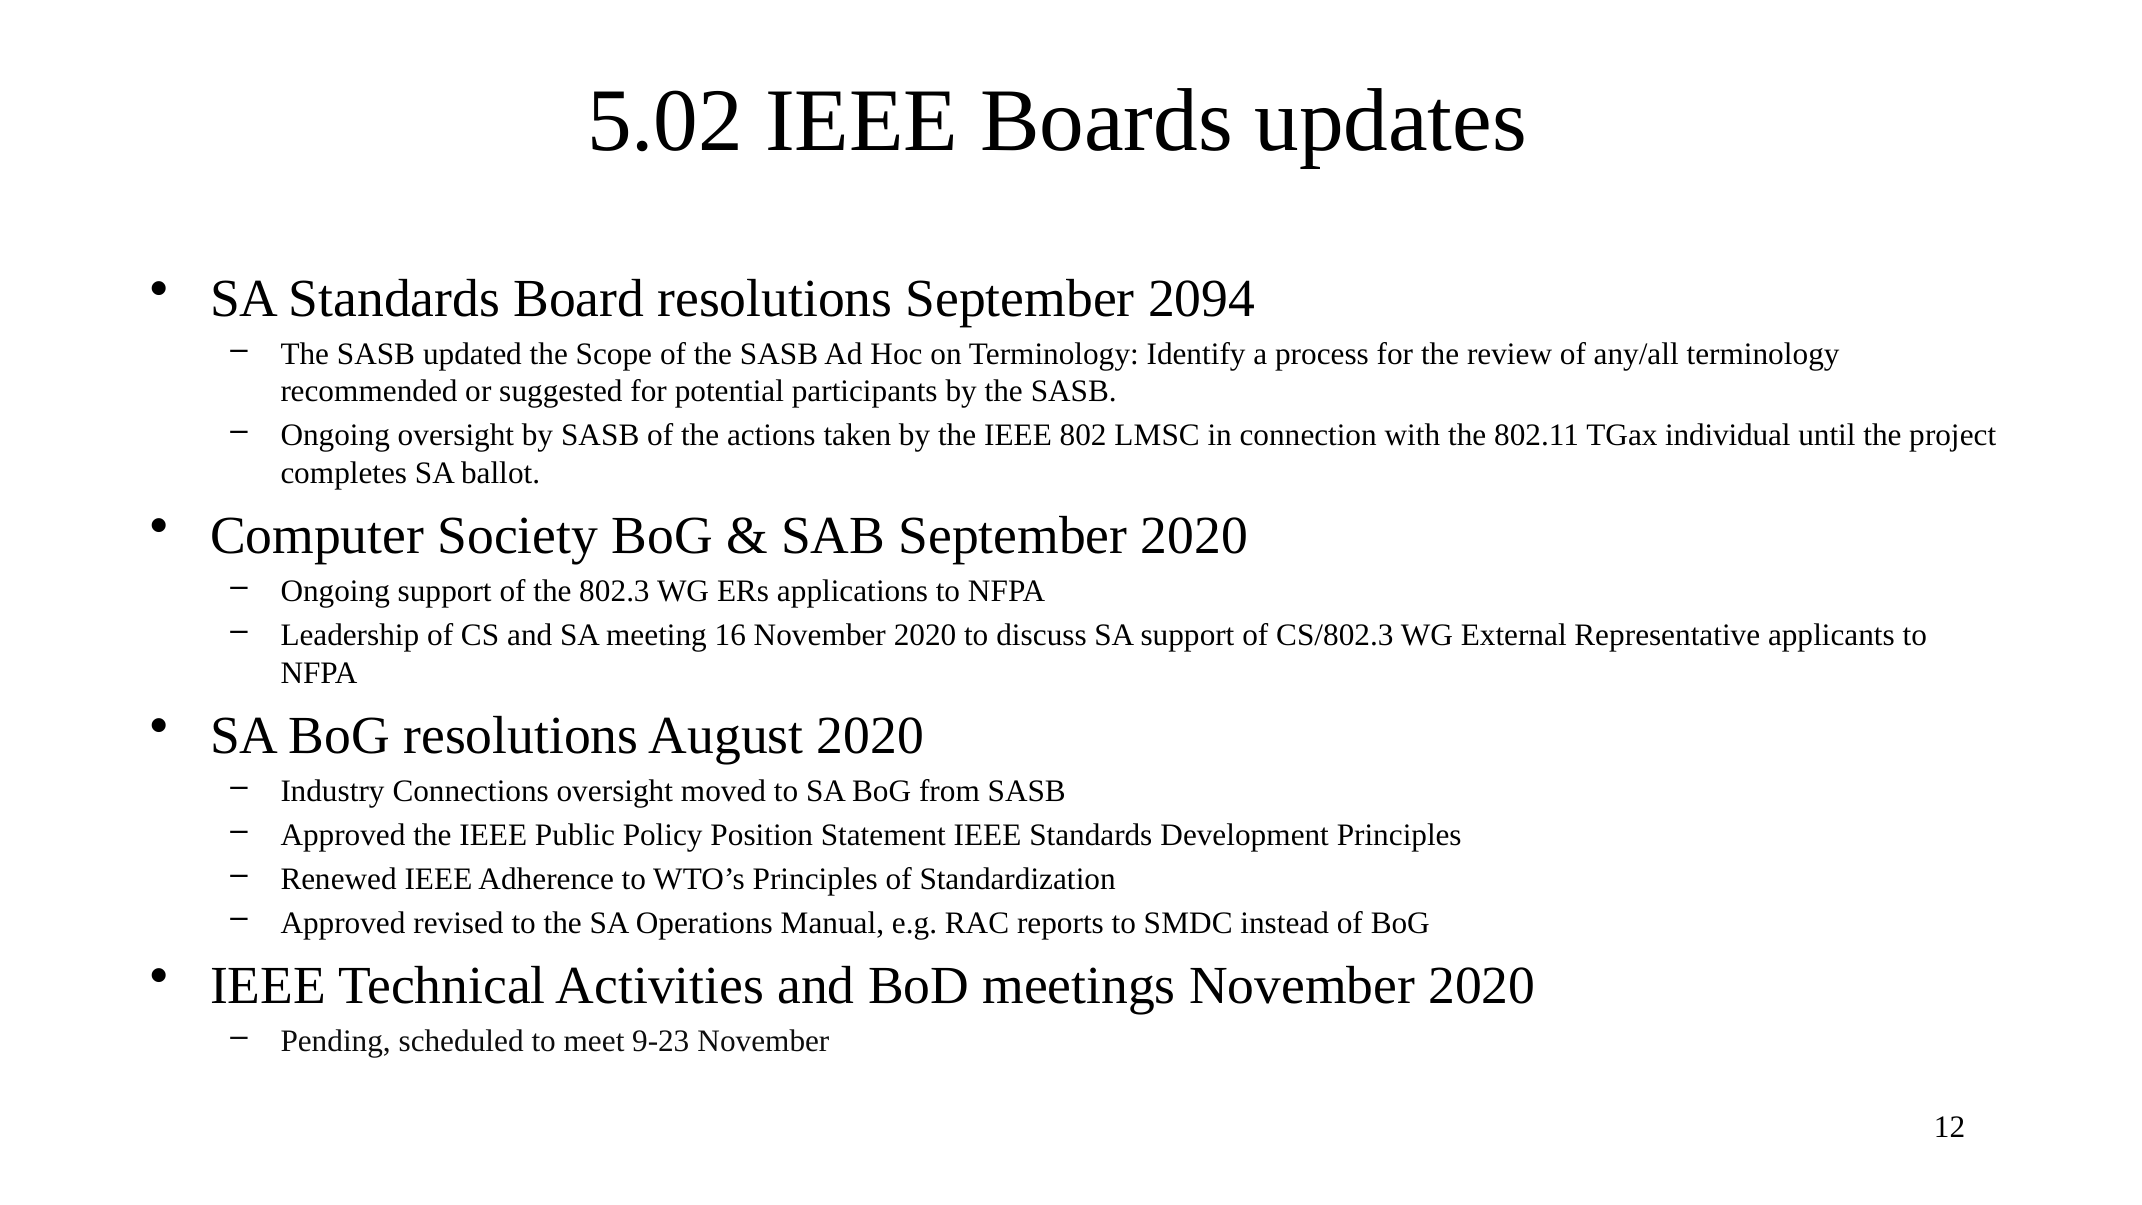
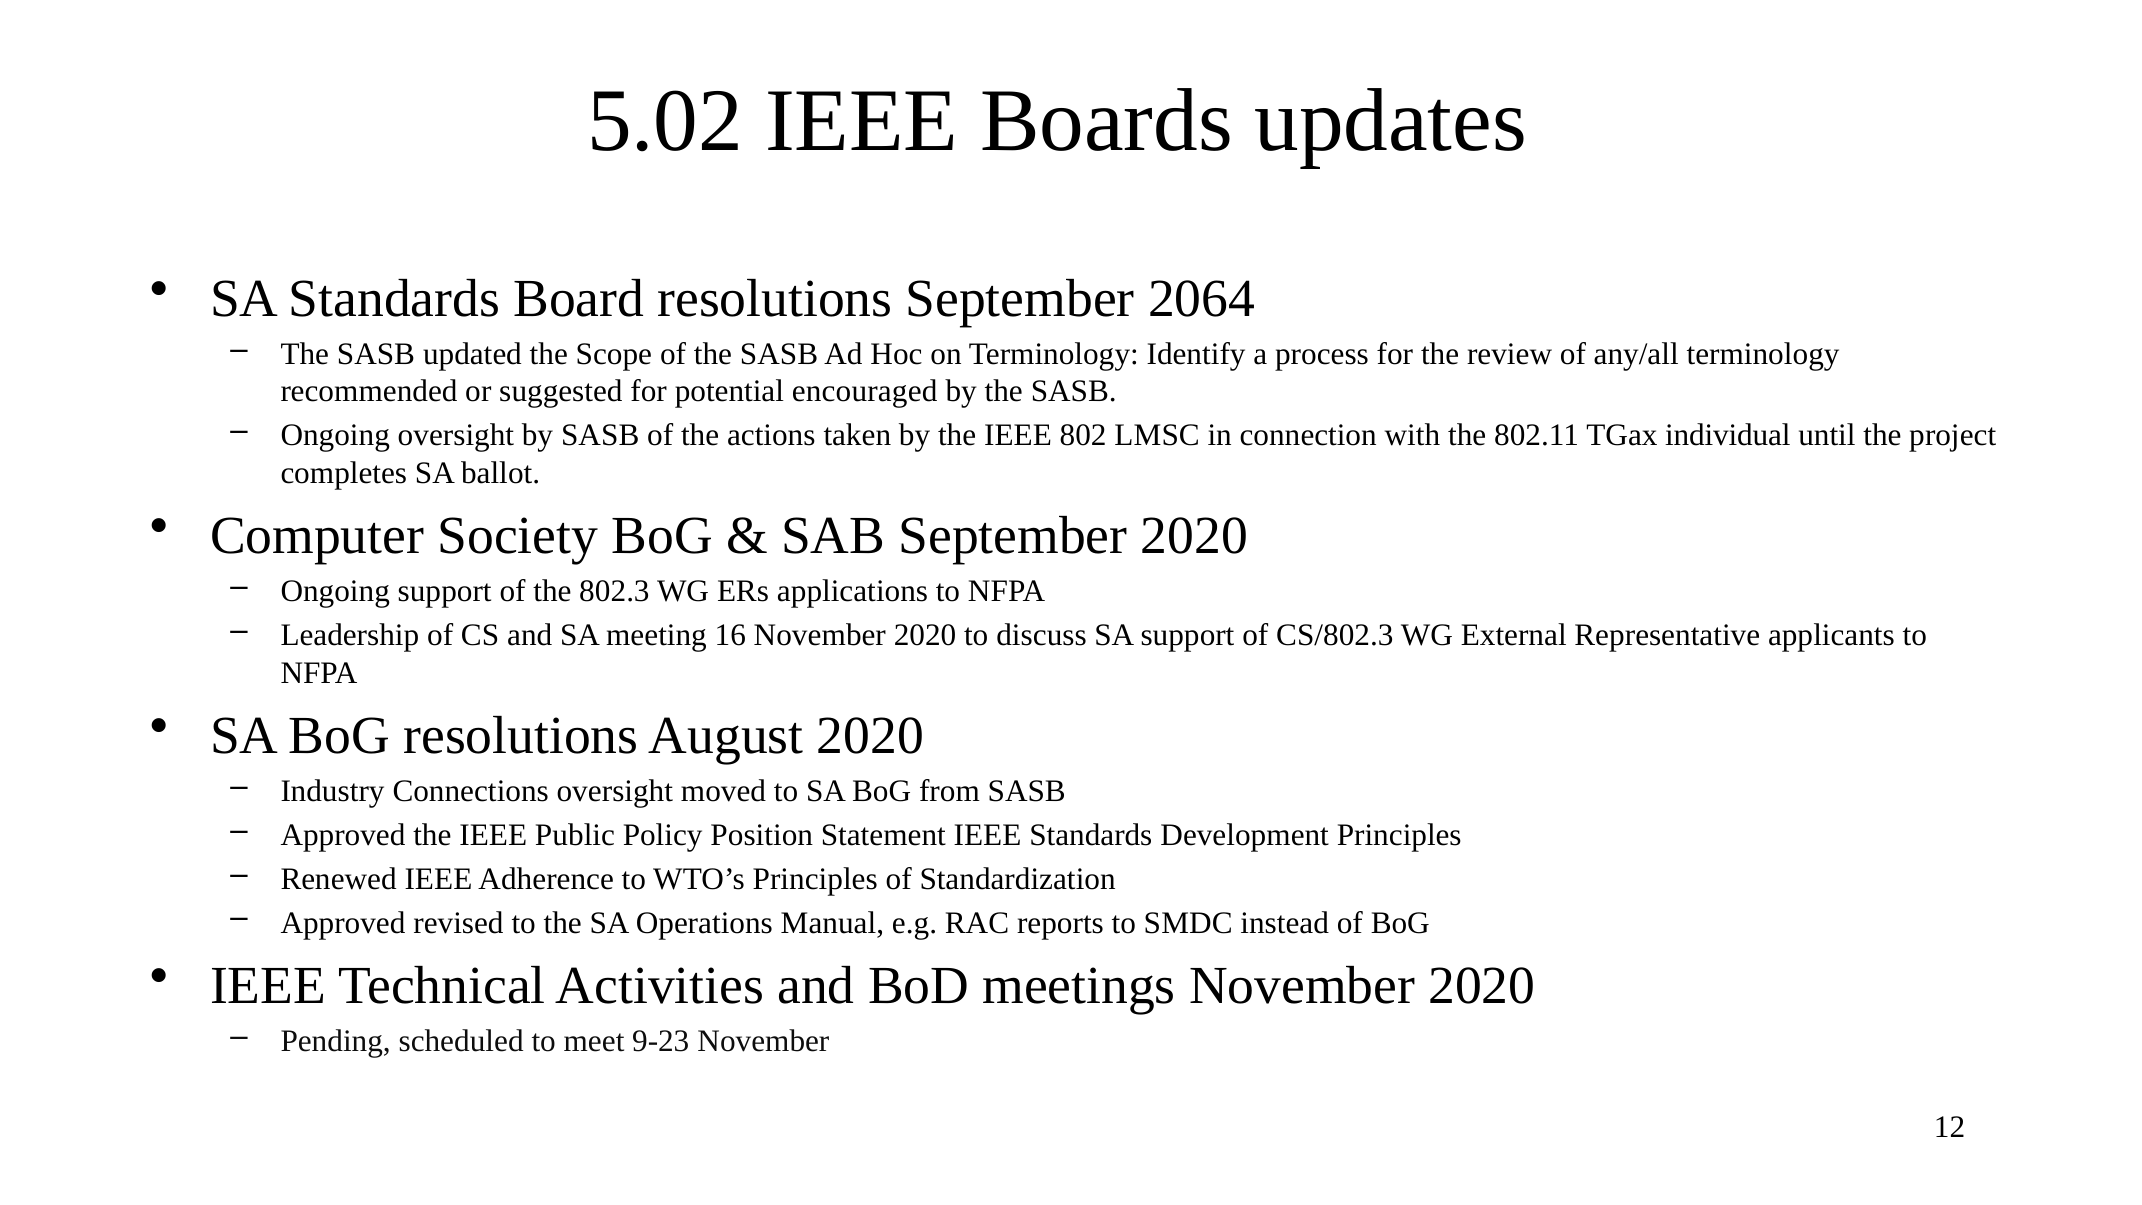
2094: 2094 -> 2064
participants: participants -> encouraged
